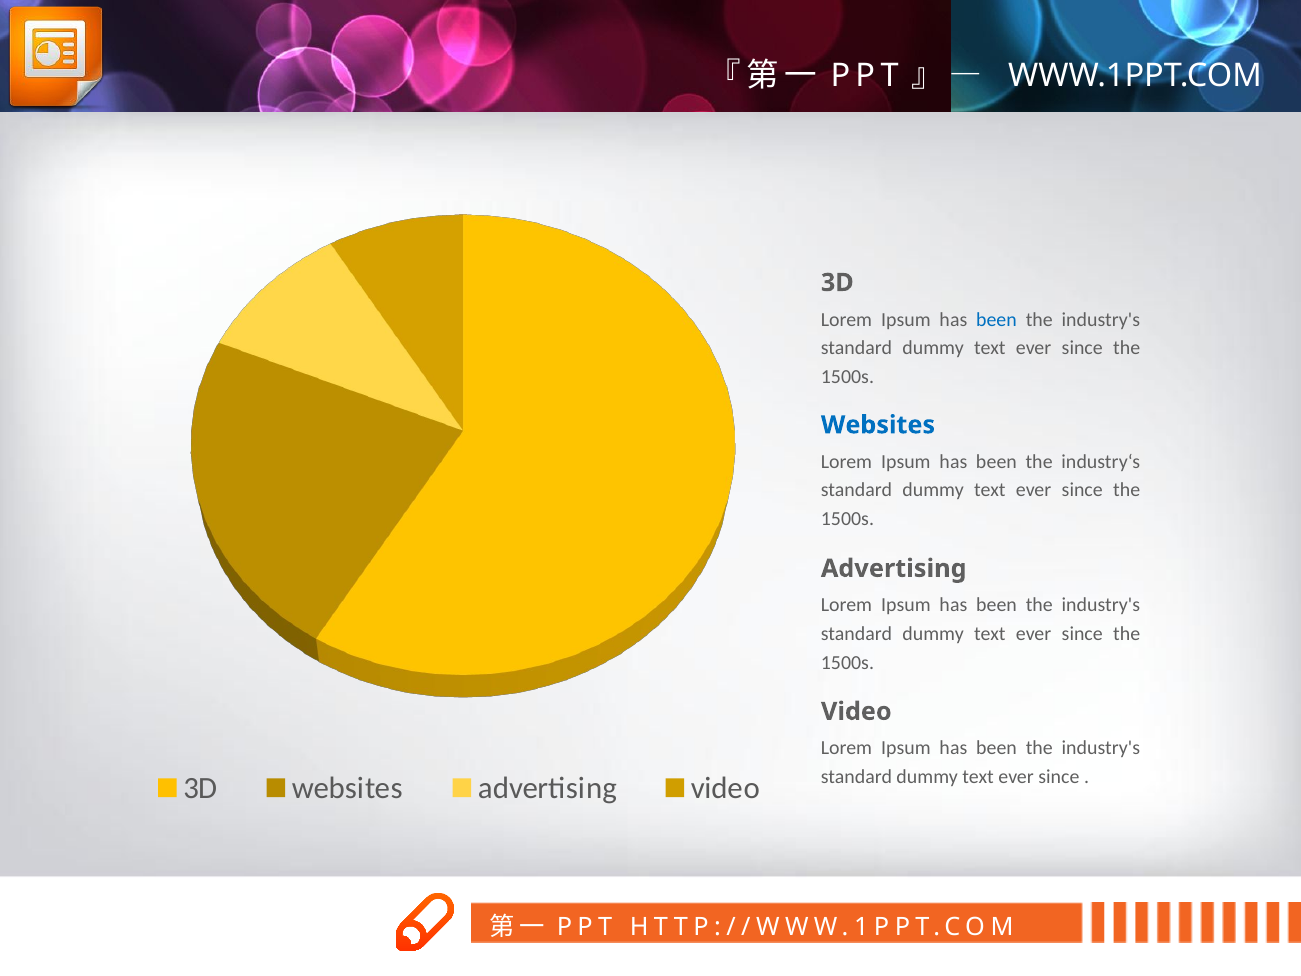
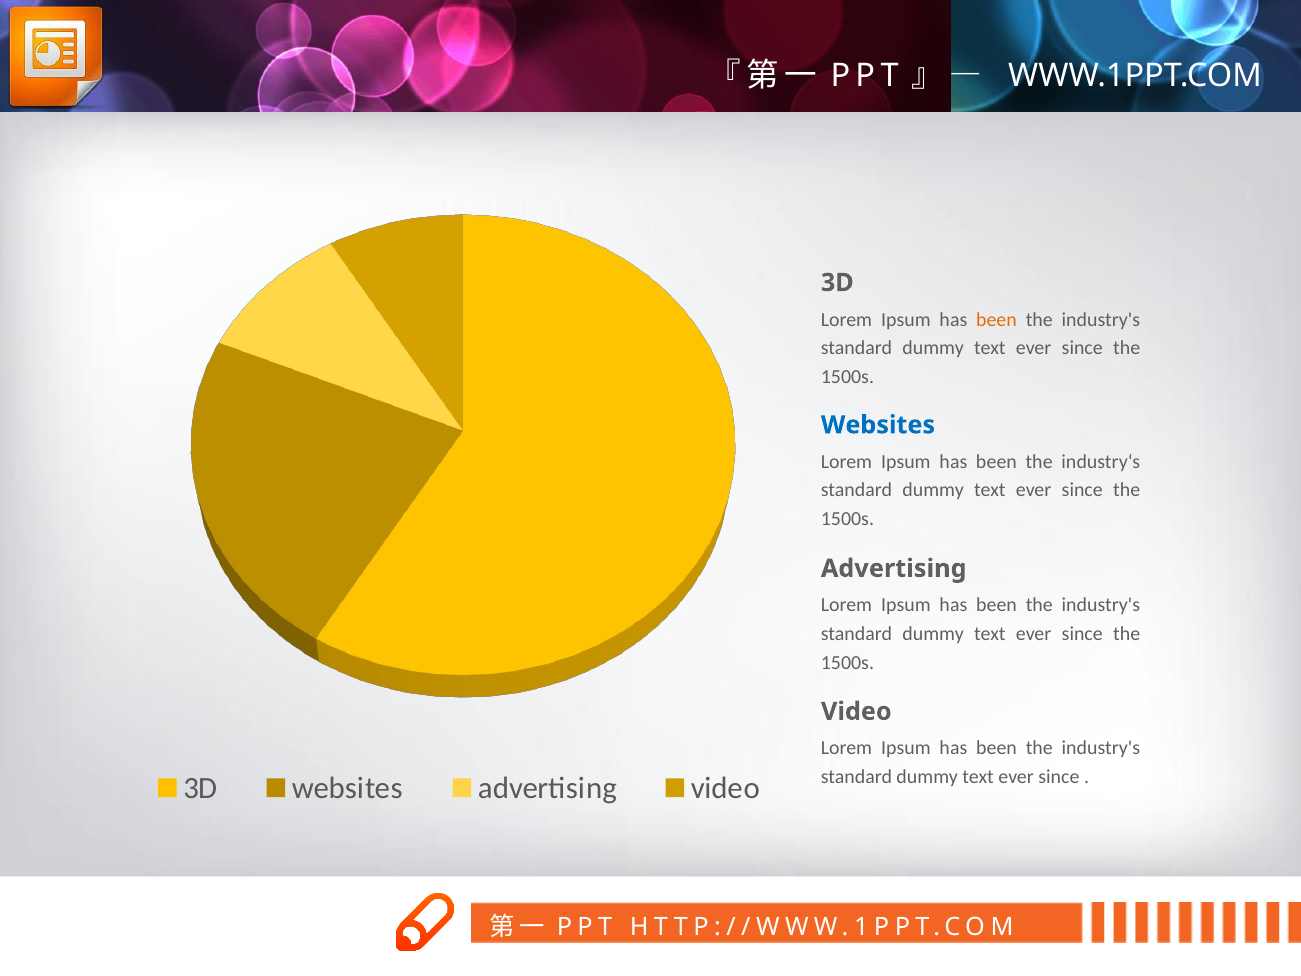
been at (996, 319) colour: blue -> orange
